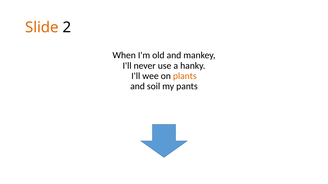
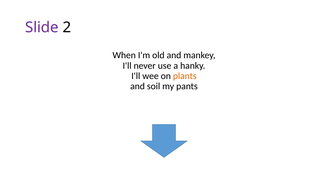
Slide colour: orange -> purple
